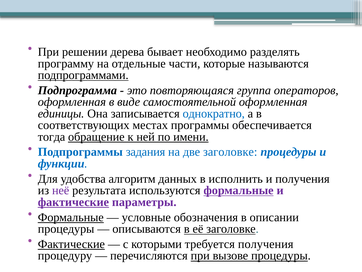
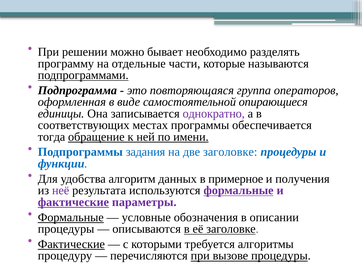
дерева: дерева -> можно
самостоятельной оформленная: оформленная -> опирающиеся
однократно colour: blue -> purple
исполнить: исполнить -> примерное
требуется получения: получения -> алгоритмы
